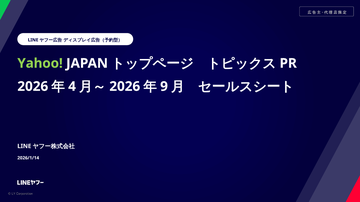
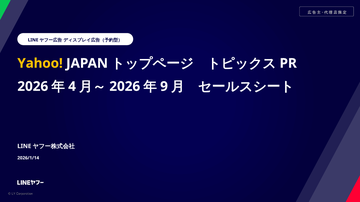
Yahoo colour: light green -> yellow
